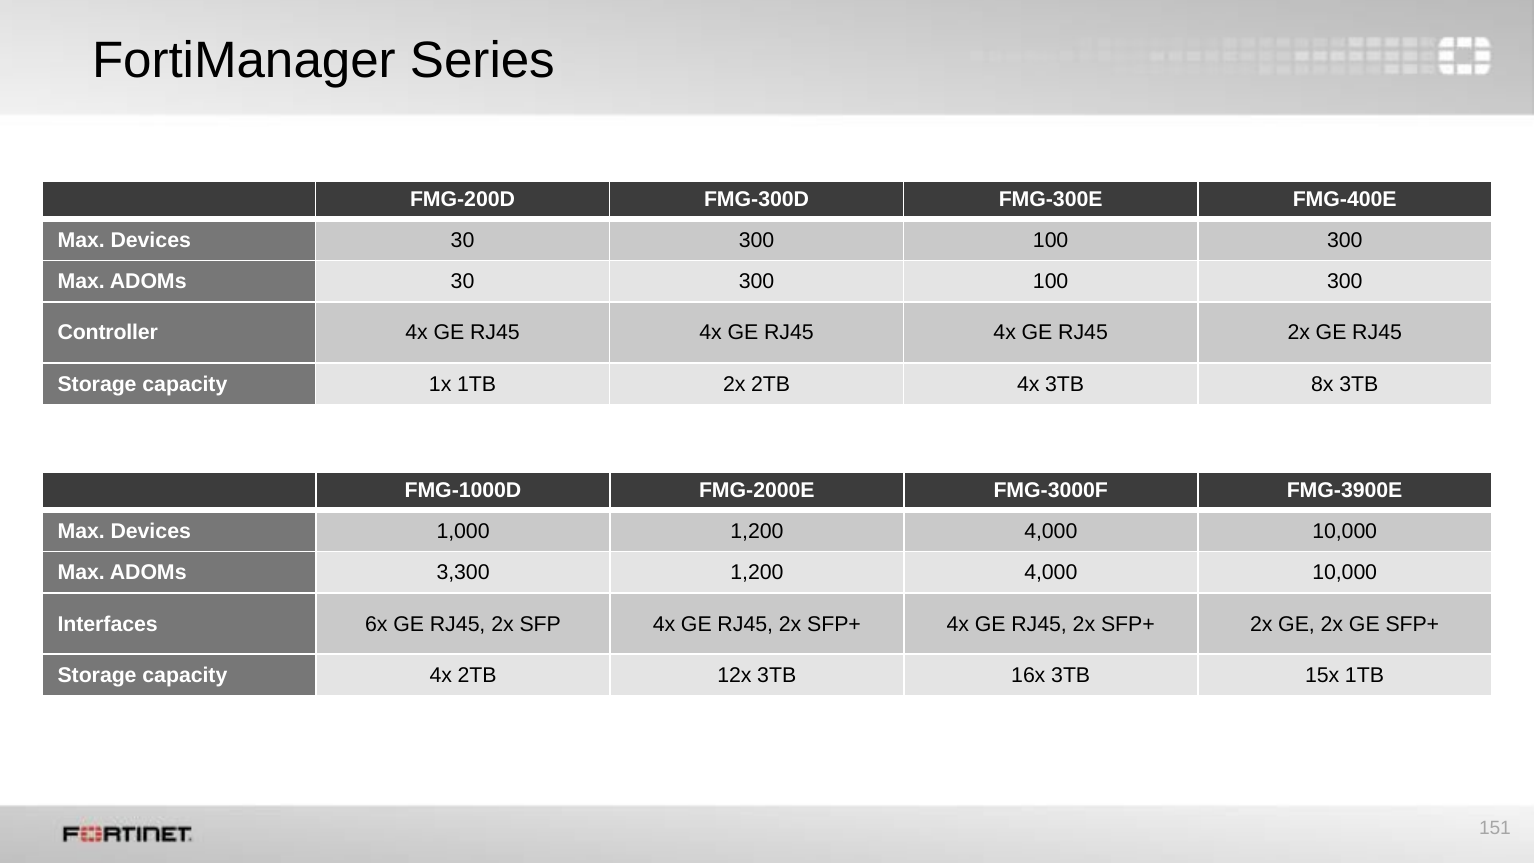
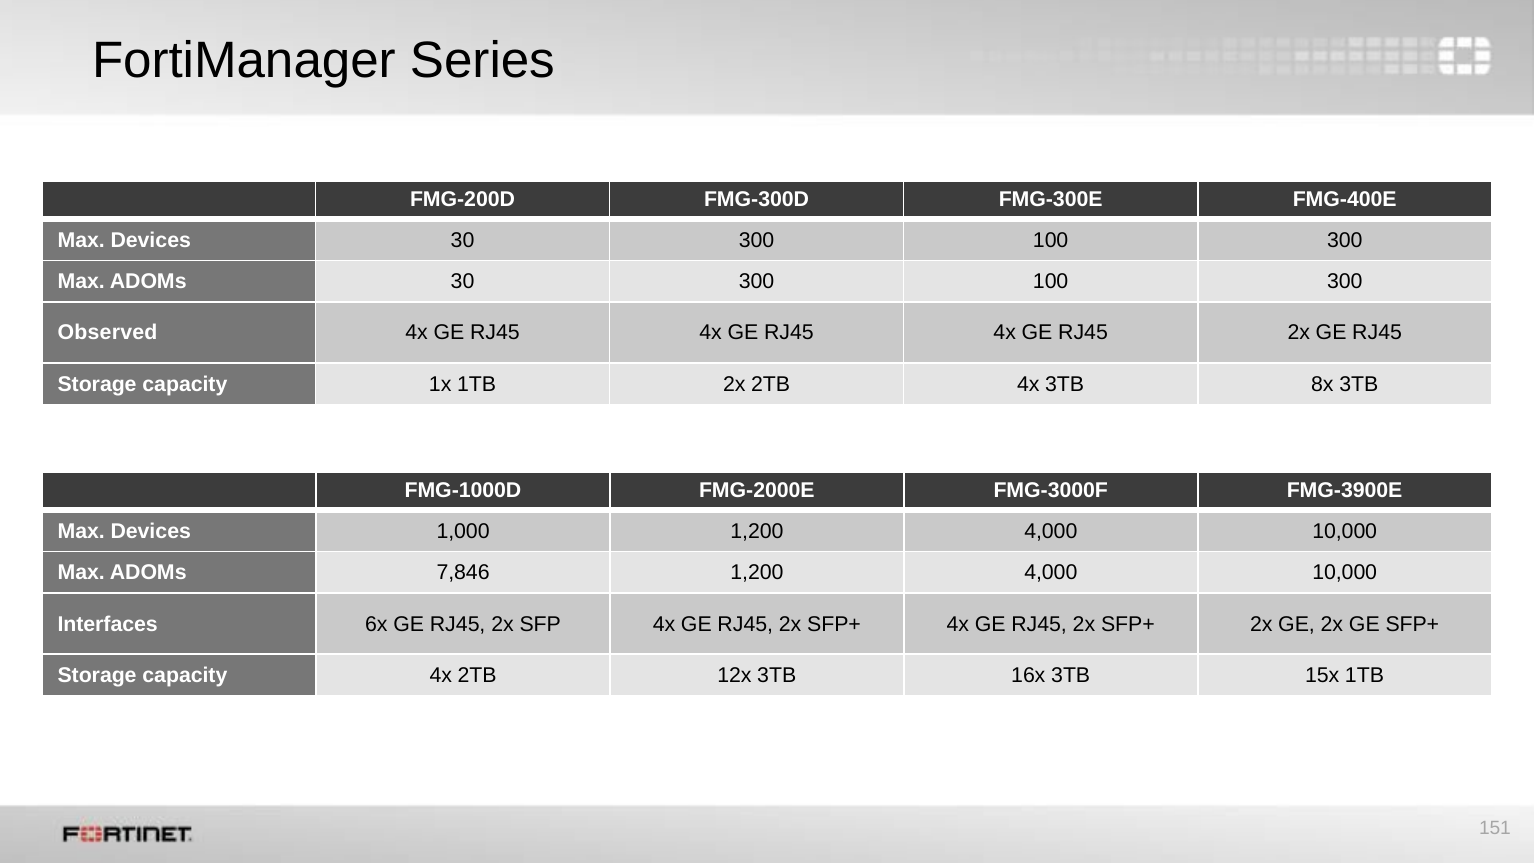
Controller: Controller -> Observed
3,300: 3,300 -> 7,846
